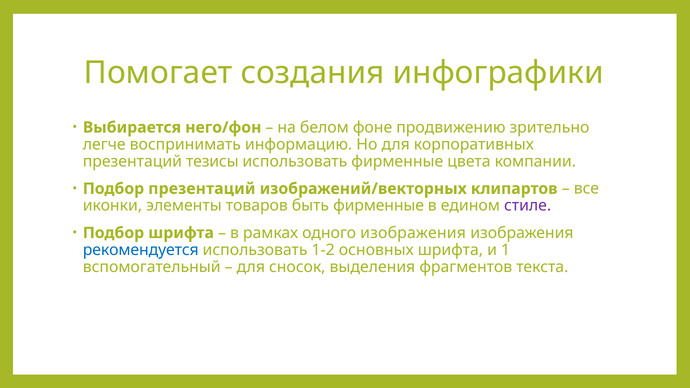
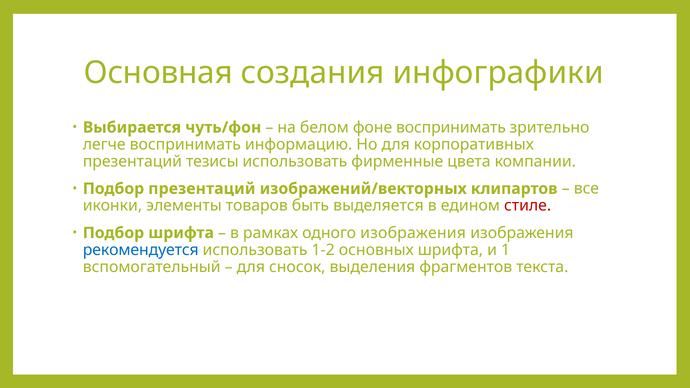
Помогает: Помогает -> Основная
него/фон: него/фон -> чуть/фон
фоне продвижению: продвижению -> воспринимать
быть фирменные: фирменные -> выделяется
стиле colour: purple -> red
